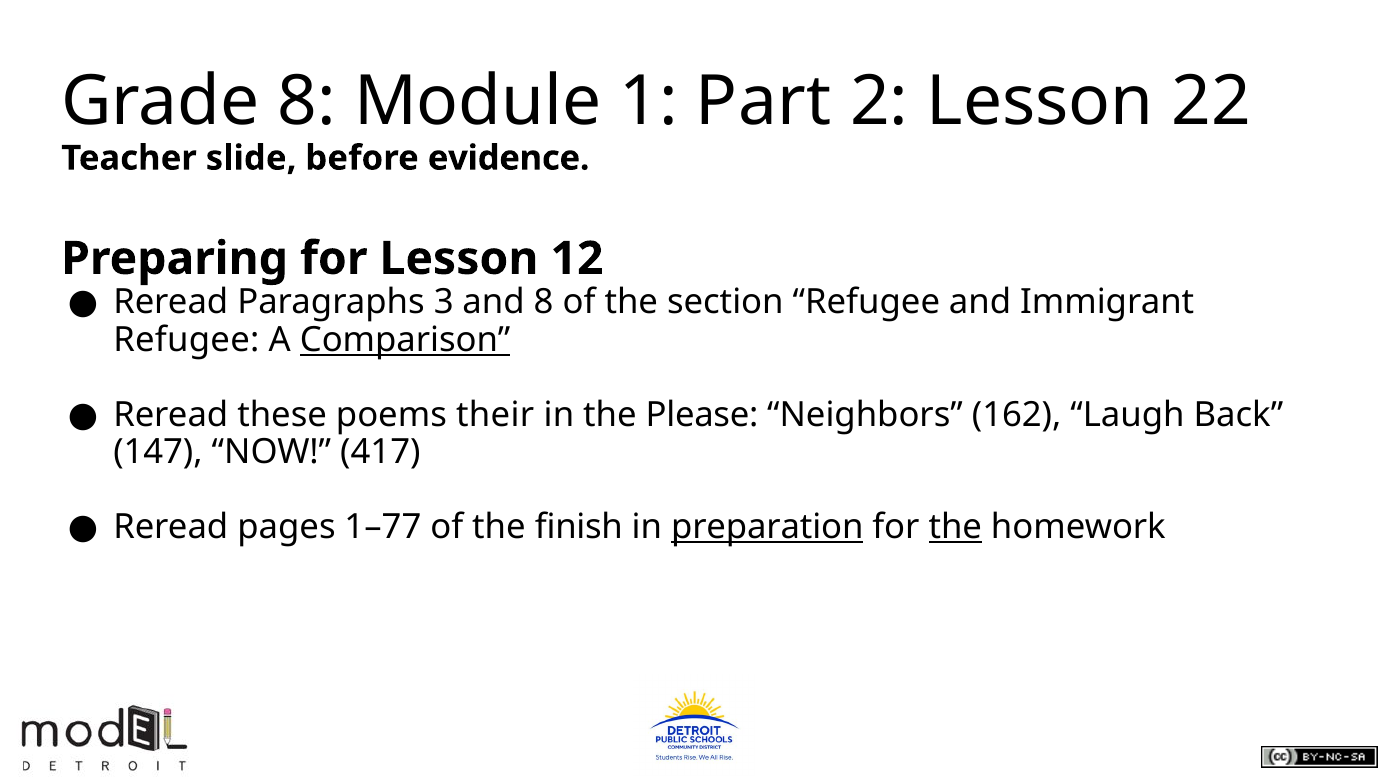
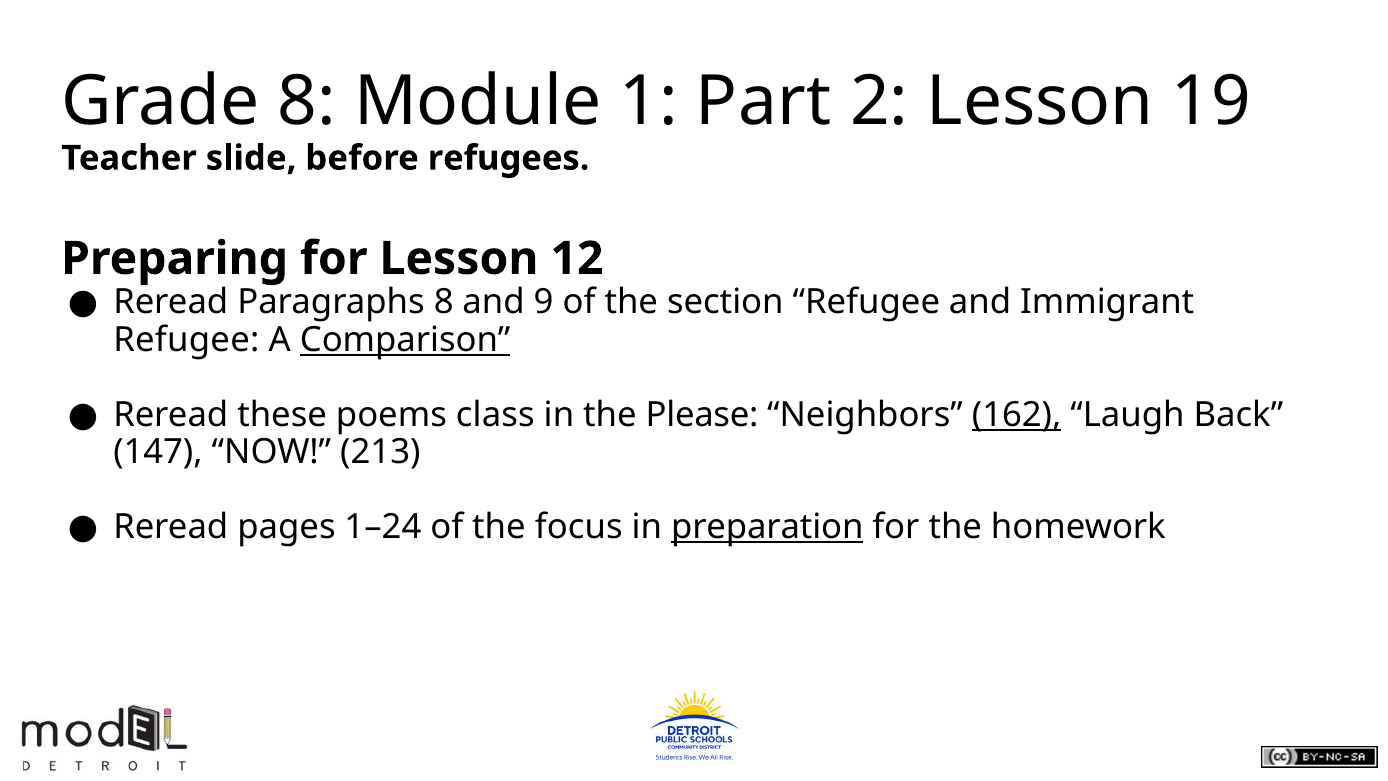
22: 22 -> 19
evidence: evidence -> refugees
Paragraphs 3: 3 -> 8
and 8: 8 -> 9
their: their -> class
162 underline: none -> present
417: 417 -> 213
1–77: 1–77 -> 1–24
finish: finish -> focus
the at (955, 527) underline: present -> none
